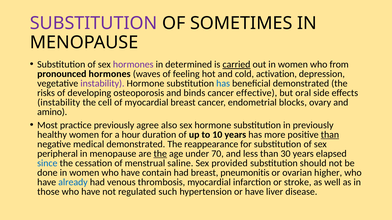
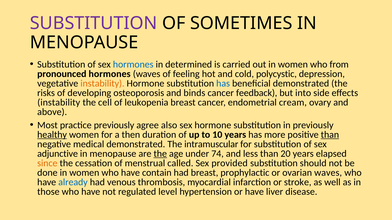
hormones at (133, 65) colour: purple -> blue
carried underline: present -> none
activation: activation -> polycystic
instability at (102, 84) colour: purple -> orange
effective: effective -> feedback
oral: oral -> into
of myocardial: myocardial -> leukopenia
blocks: blocks -> cream
amino: amino -> above
healthy underline: none -> present
hour: hour -> then
reappearance: reappearance -> intramuscular
peripheral: peripheral -> adjunctive
70: 70 -> 74
30: 30 -> 20
since colour: blue -> orange
saline: saline -> called
pneumonitis: pneumonitis -> prophylactic
ovarian higher: higher -> waves
such: such -> level
